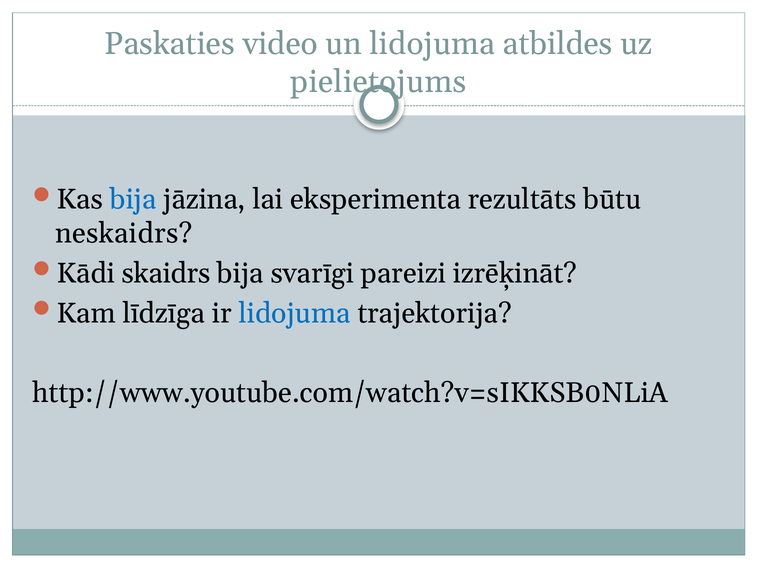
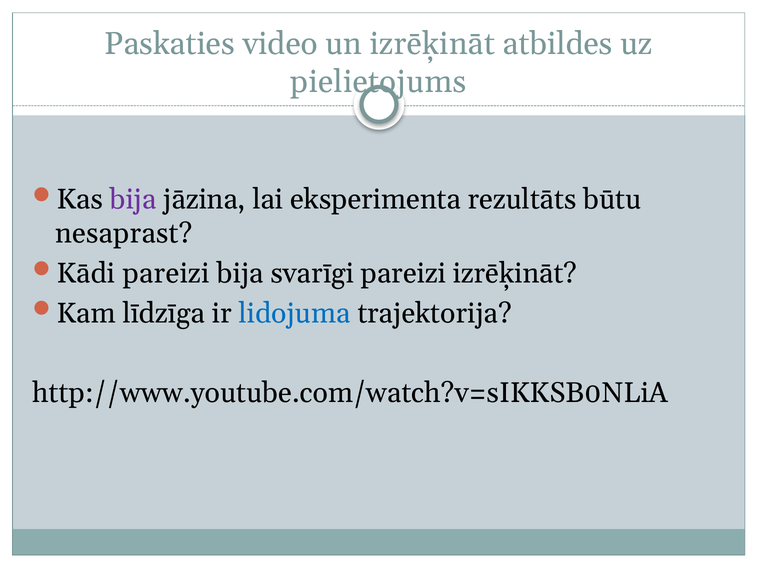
un lidojuma: lidojuma -> izrēķināt
bija at (133, 200) colour: blue -> purple
neskaidrs: neskaidrs -> nesaprast
Kādi skaidrs: skaidrs -> pareizi
